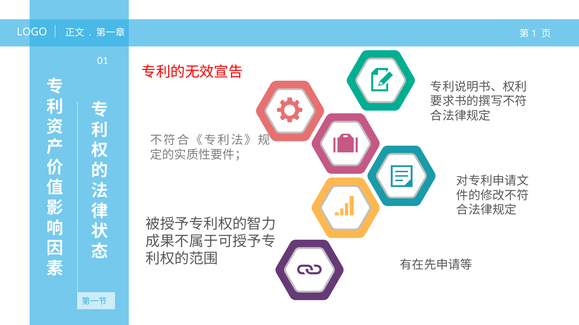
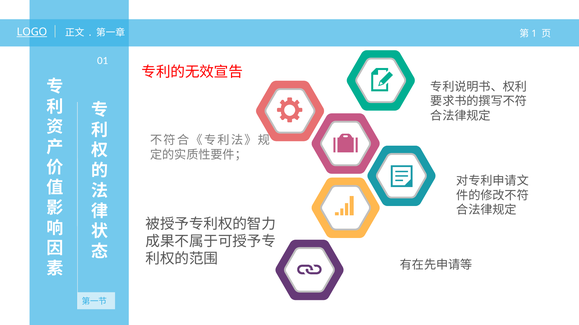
LOGO underline: none -> present
